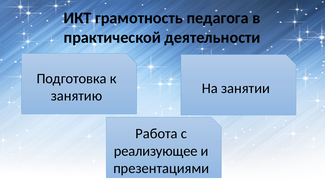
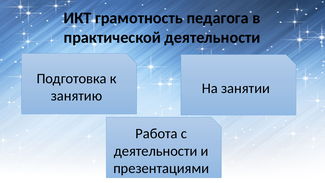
реализующее at (156, 151): реализующее -> деятельности
